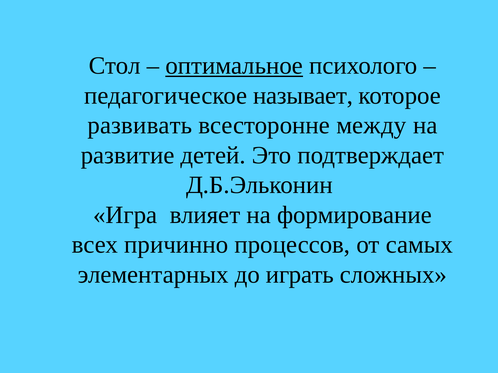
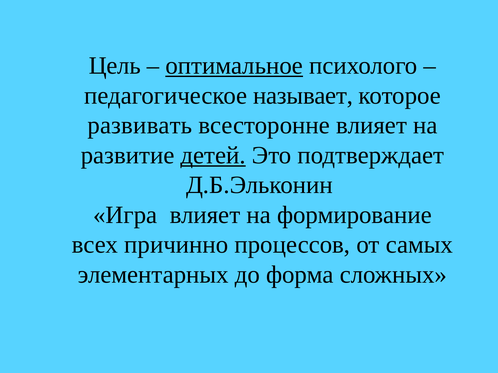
Стол: Стол -> Цель
всесторонне между: между -> влияет
детей underline: none -> present
играть: играть -> форма
